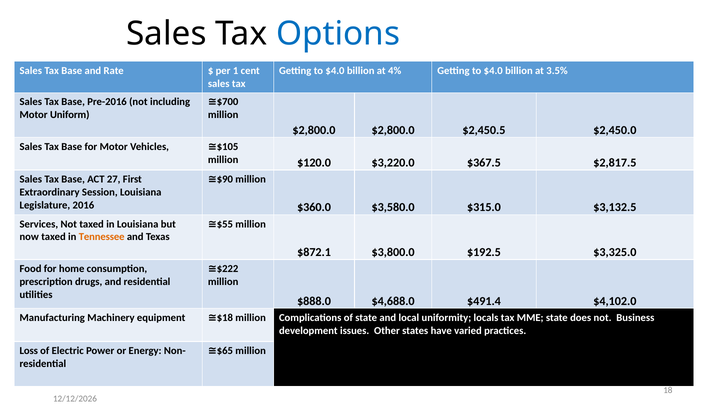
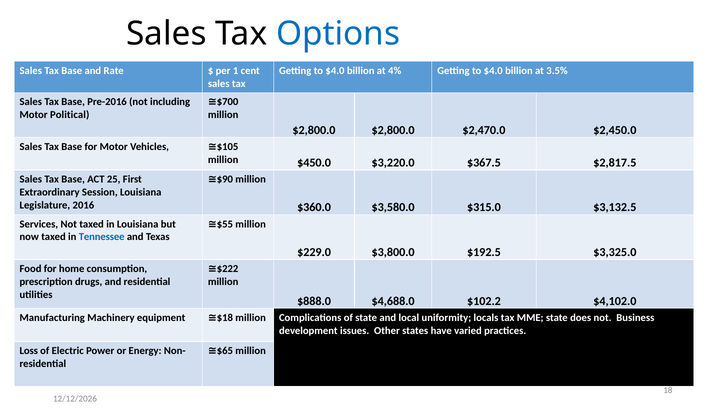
Uniform: Uniform -> Political
$2,450.5: $2,450.5 -> $2,470.0
$120.0: $120.0 -> $450.0
27: 27 -> 25
Tennessee colour: orange -> blue
$872.1: $872.1 -> $229.0
$491.4: $491.4 -> $102.2
